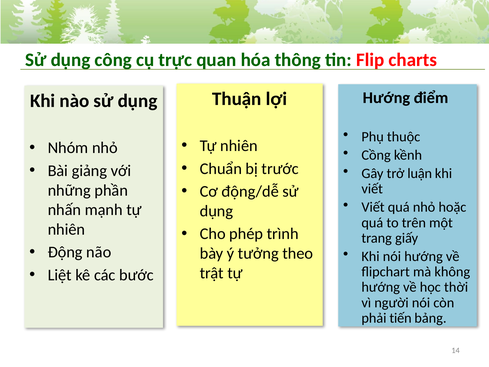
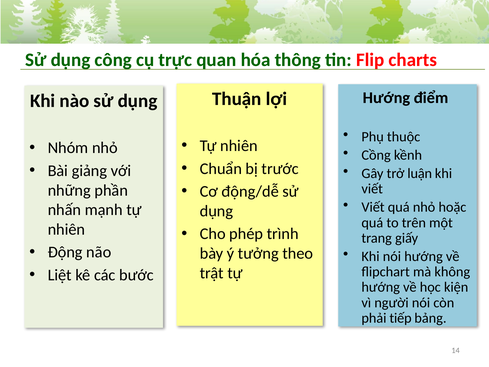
thời: thời -> kiện
tiến: tiến -> tiếp
